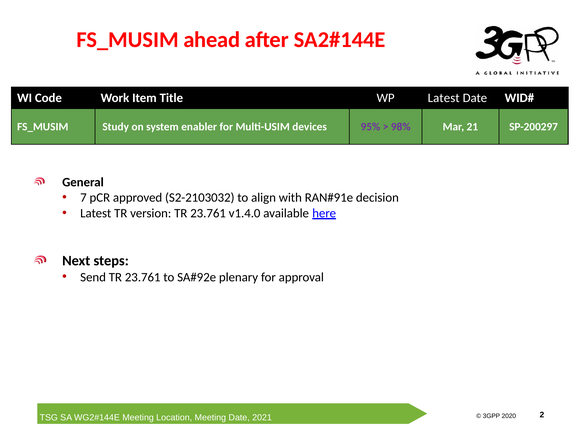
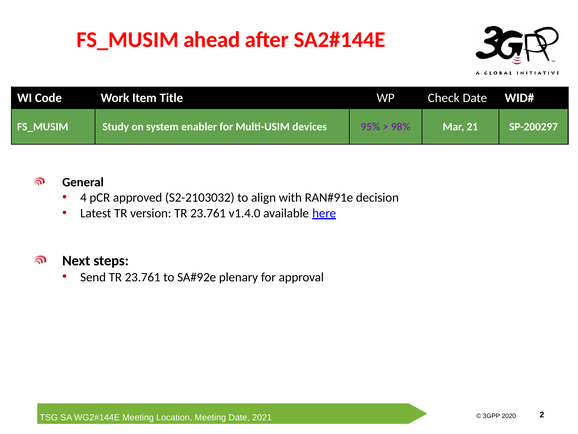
WP Latest: Latest -> Check
7: 7 -> 4
